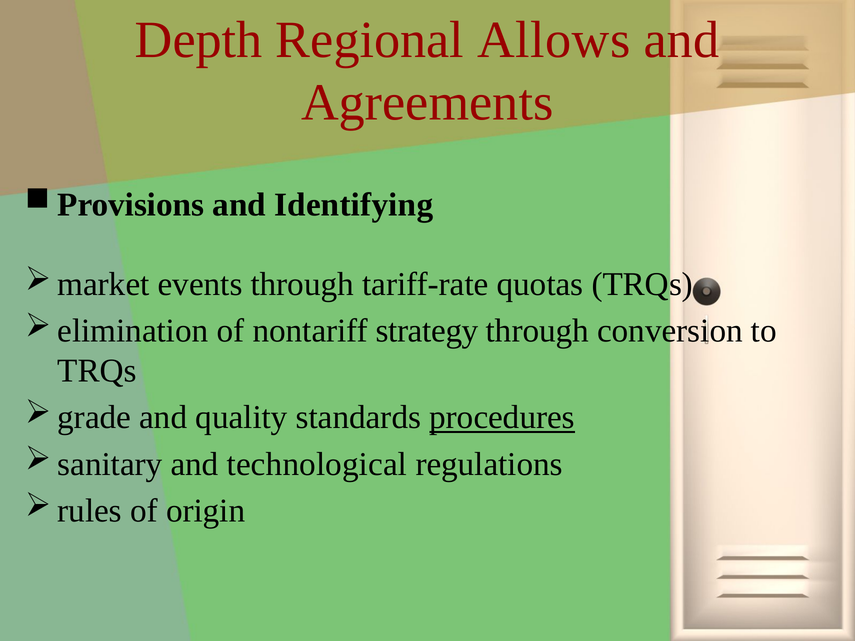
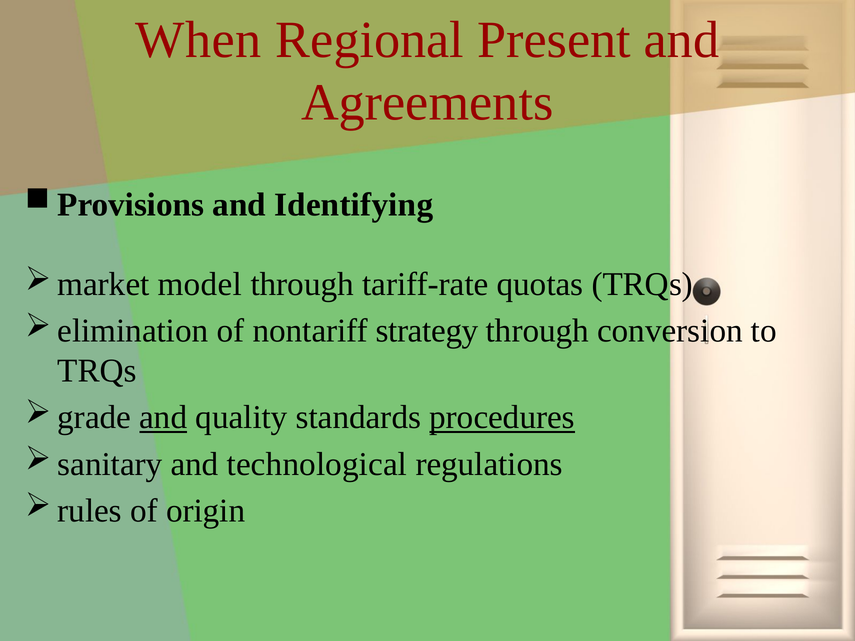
Depth: Depth -> When
Allows: Allows -> Present
events: events -> model
and at (163, 418) underline: none -> present
